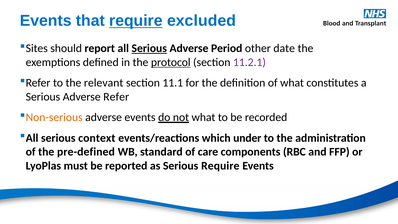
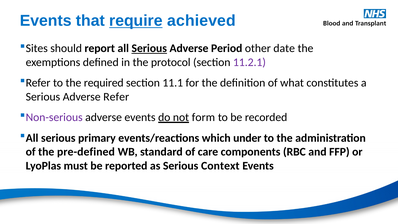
excluded: excluded -> achieved
protocol underline: present -> none
relevant: relevant -> required
Non-serious colour: orange -> purple
not what: what -> form
context: context -> primary
Serious Require: Require -> Context
